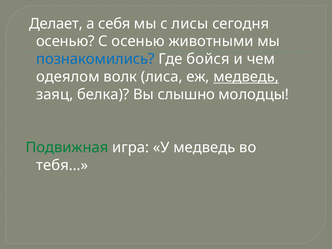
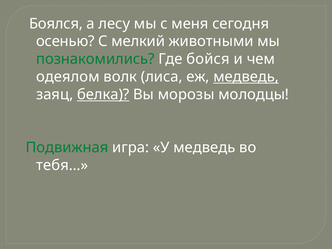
Делает: Делает -> Боялся
себя: себя -> лесу
лисы: лисы -> меня
С осенью: осенью -> мелкий
познакомились colour: blue -> green
белка underline: none -> present
слышно: слышно -> морозы
